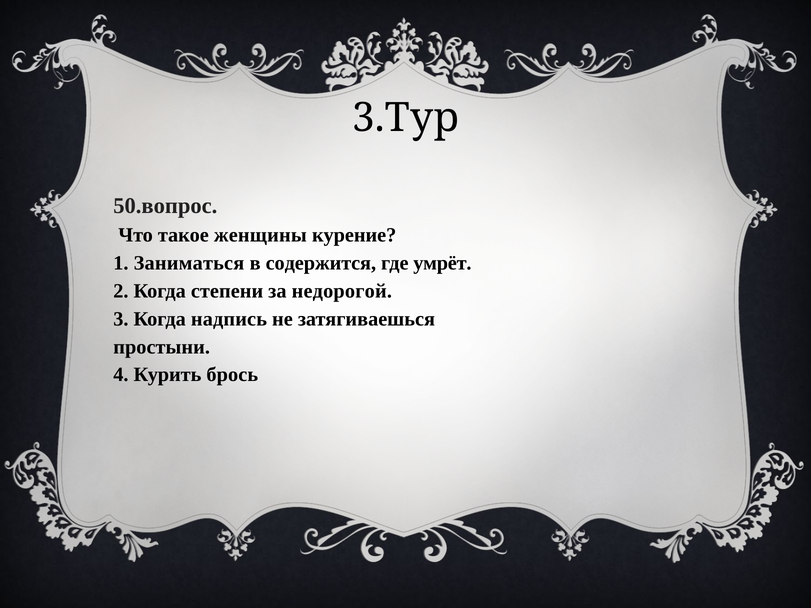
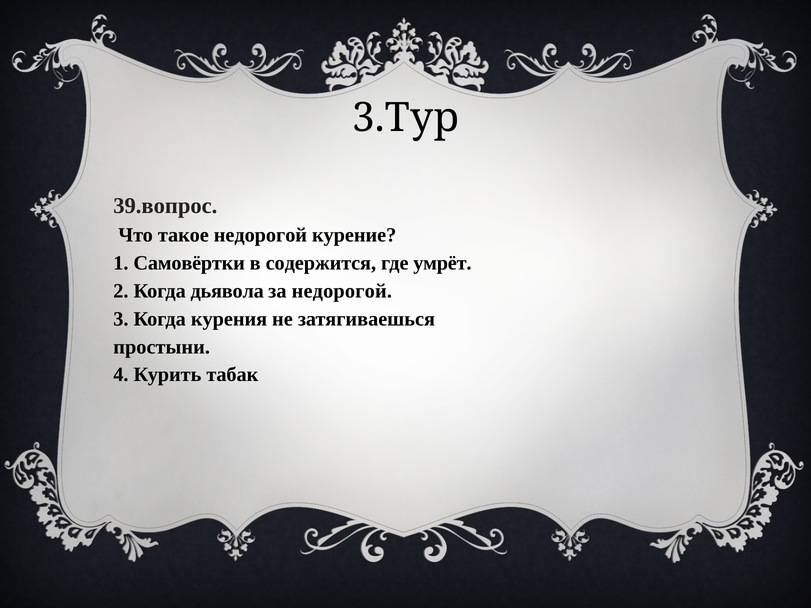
50.вопрос: 50.вопрос -> 39.вопрос
такое женщины: женщины -> недорогой
Заниматься: Заниматься -> Самовёртки
степени: степени -> дьявола
надпись: надпись -> курения
брось: брось -> табак
